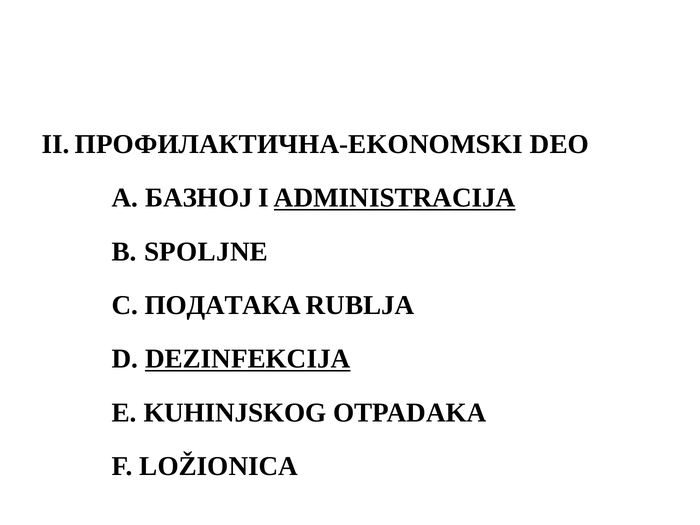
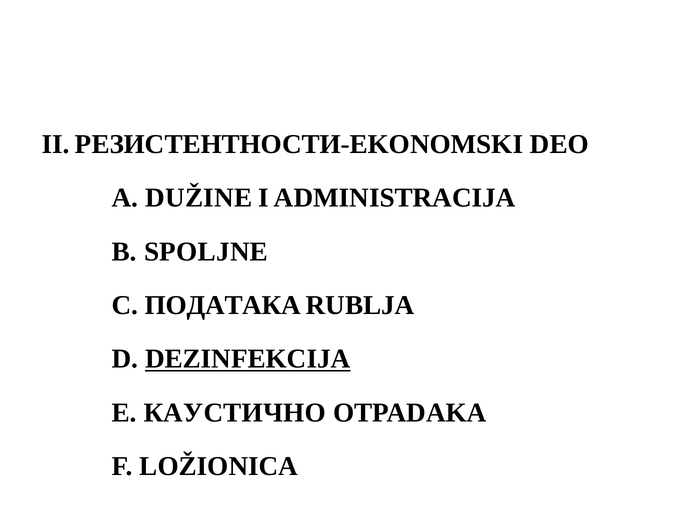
ПРОФИЛАКТИЧНА-EKONOMSKI: ПРОФИЛАКТИЧНА-EKONOMSKI -> РЕЗИСТЕНТНОСТИ-EKONOMSKI
БАЗНОЈ: БАЗНОЈ -> DUŽINE
ADMINISTRACIJA underline: present -> none
KUHINJSKOG: KUHINJSKOG -> КАУСТИЧНО
